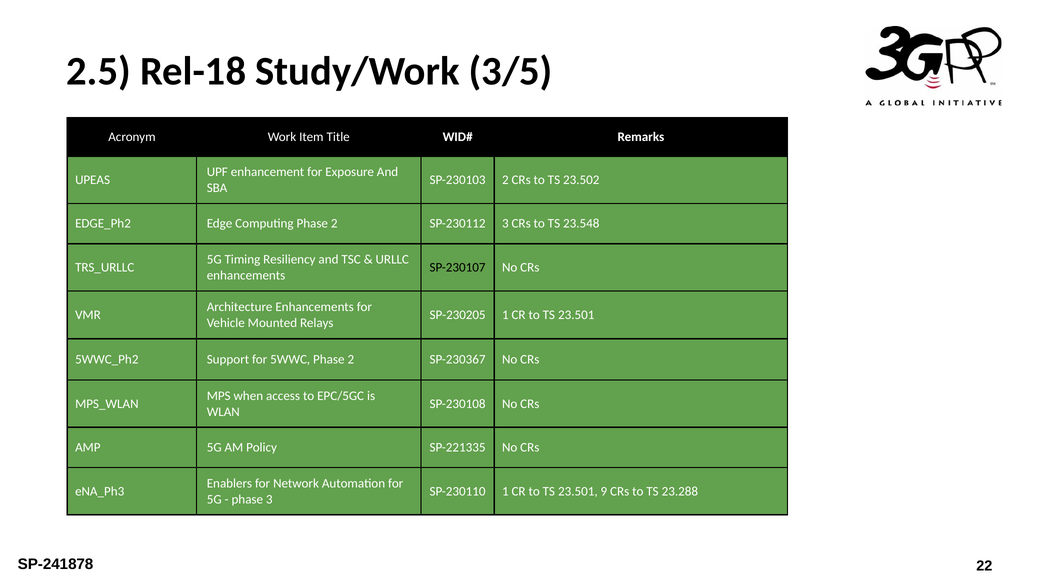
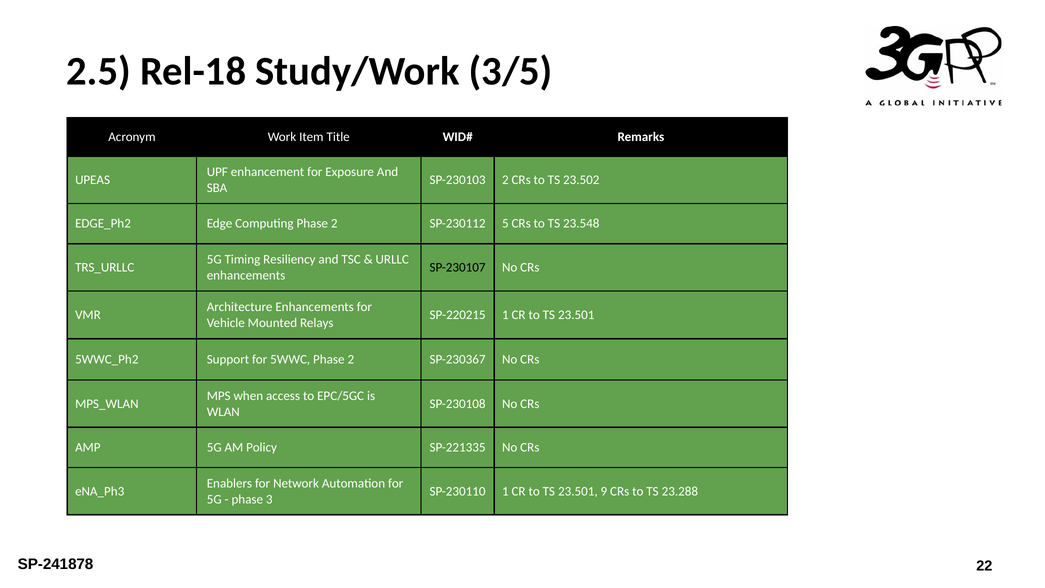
SP-230112 3: 3 -> 5
SP-230205: SP-230205 -> SP-220215
